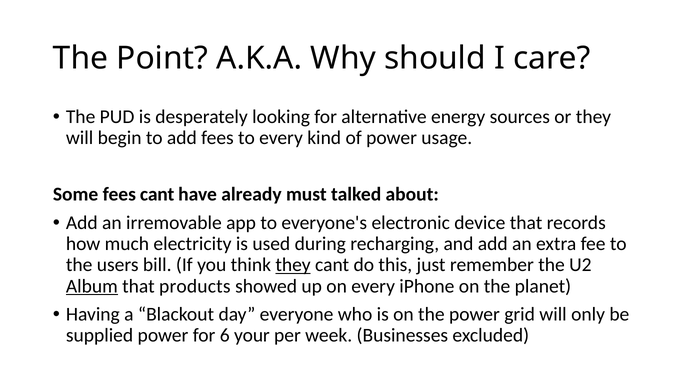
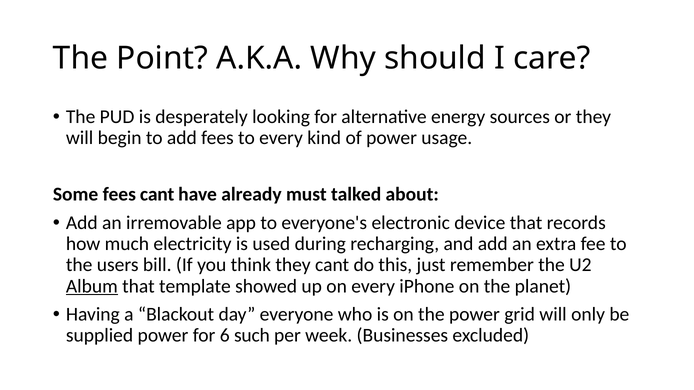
they at (293, 265) underline: present -> none
products: products -> template
your: your -> such
